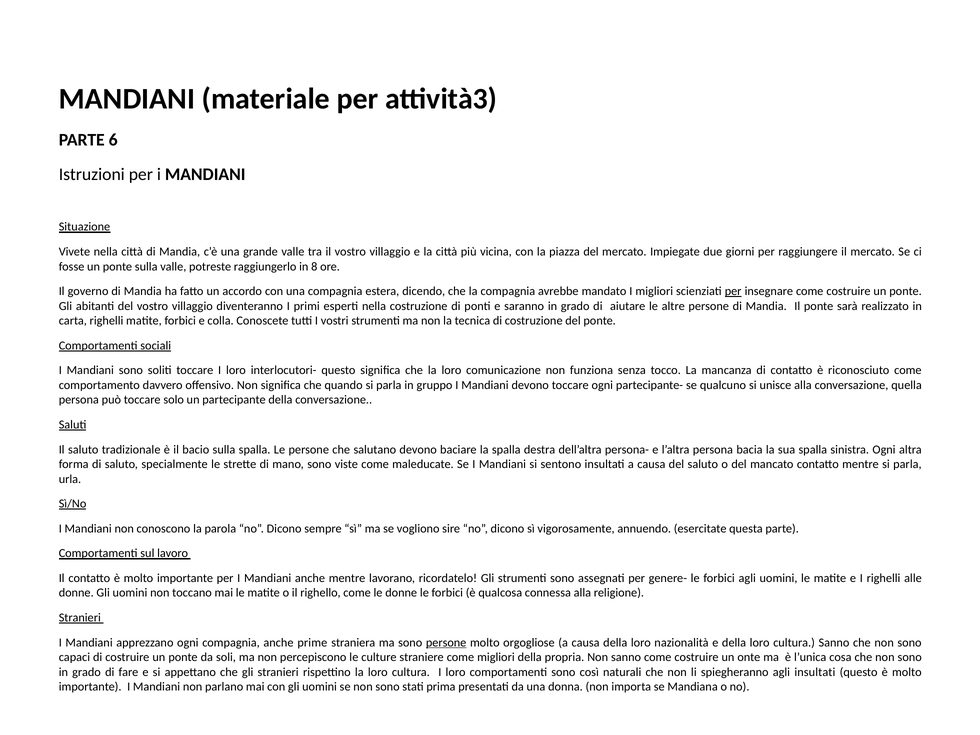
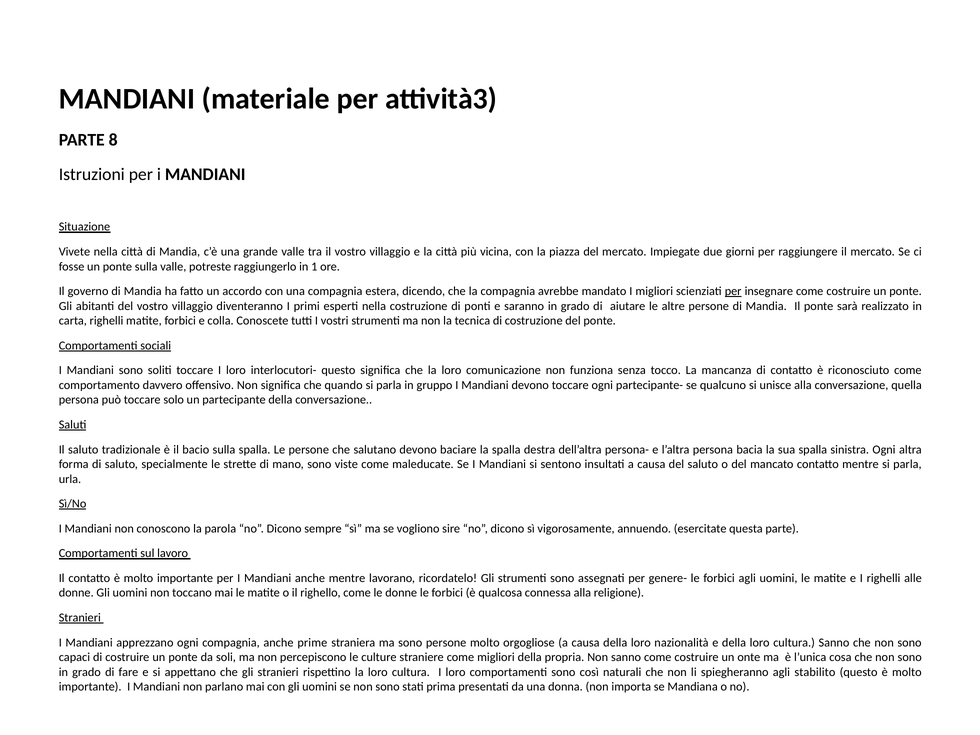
6: 6 -> 8
8: 8 -> 1
persone at (446, 643) underline: present -> none
agli insultati: insultati -> stabilito
